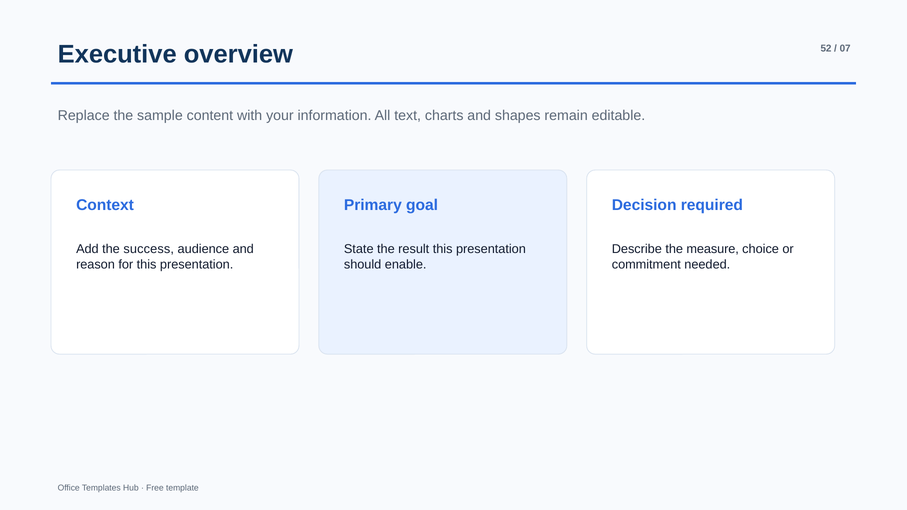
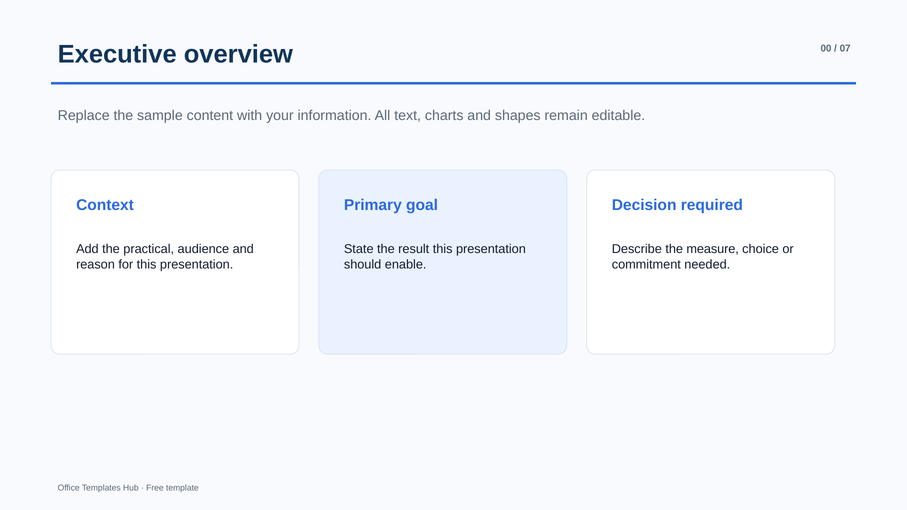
52: 52 -> 00
success: success -> practical
